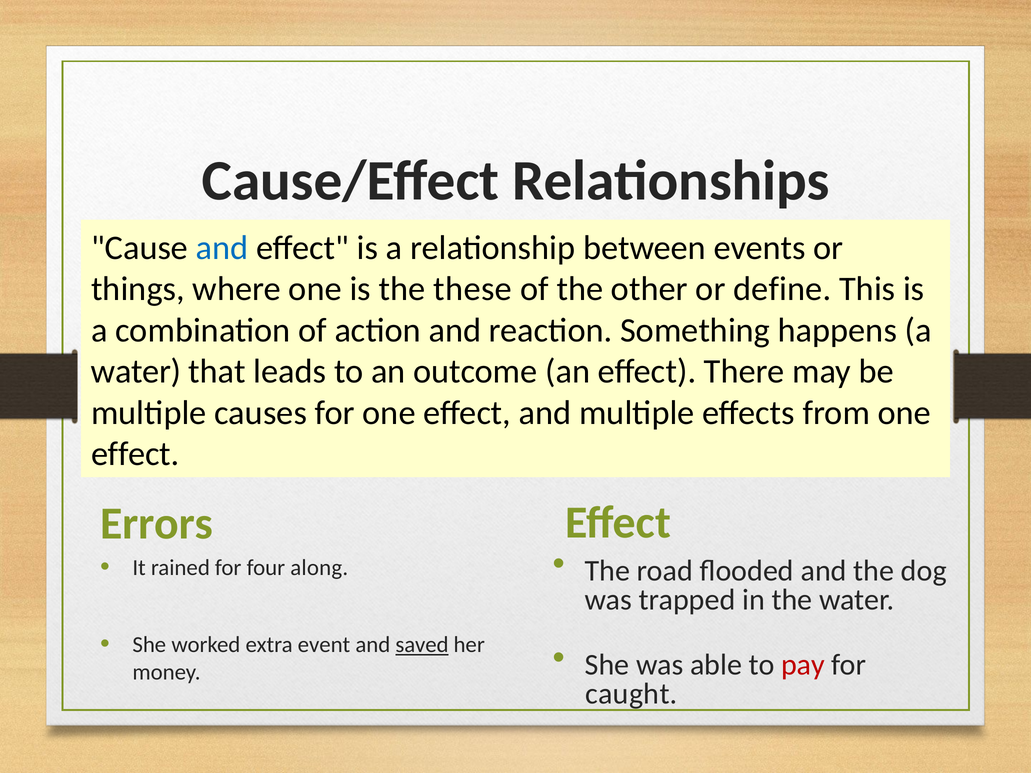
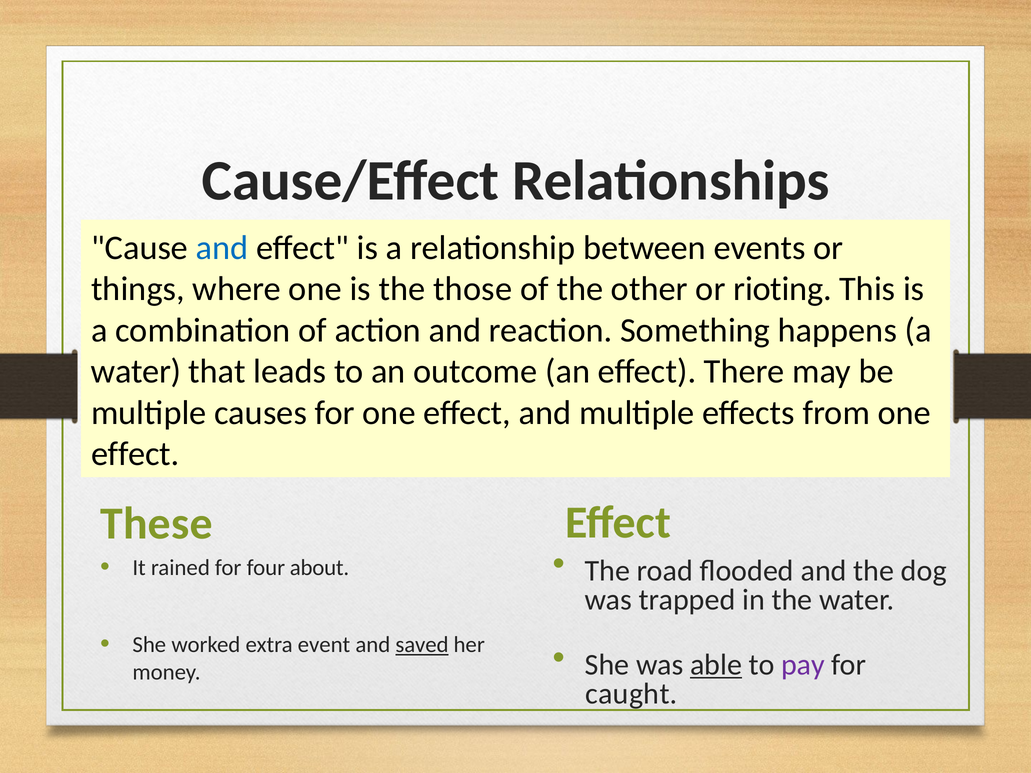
these: these -> those
define: define -> rioting
Errors: Errors -> These
along: along -> about
able underline: none -> present
pay colour: red -> purple
